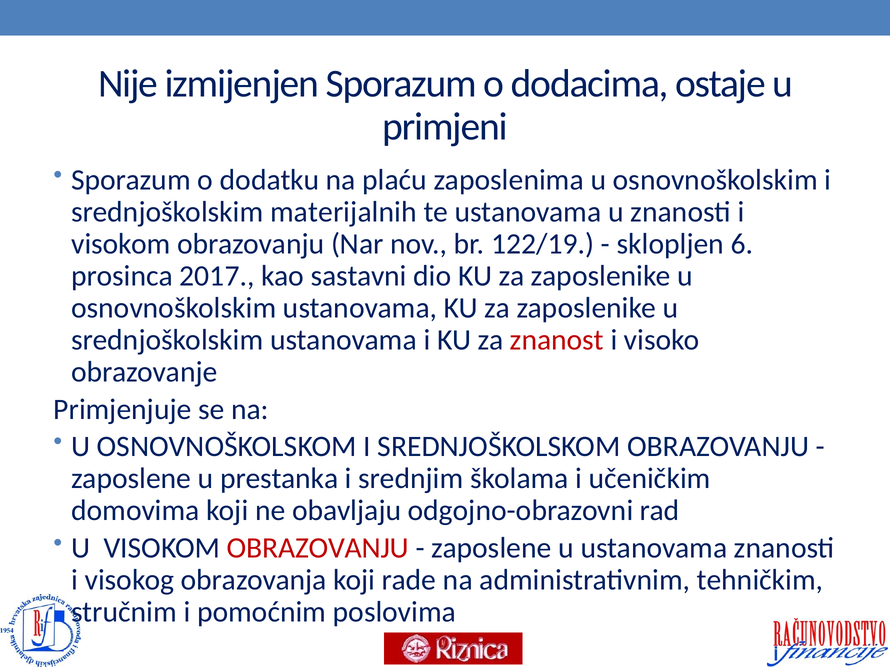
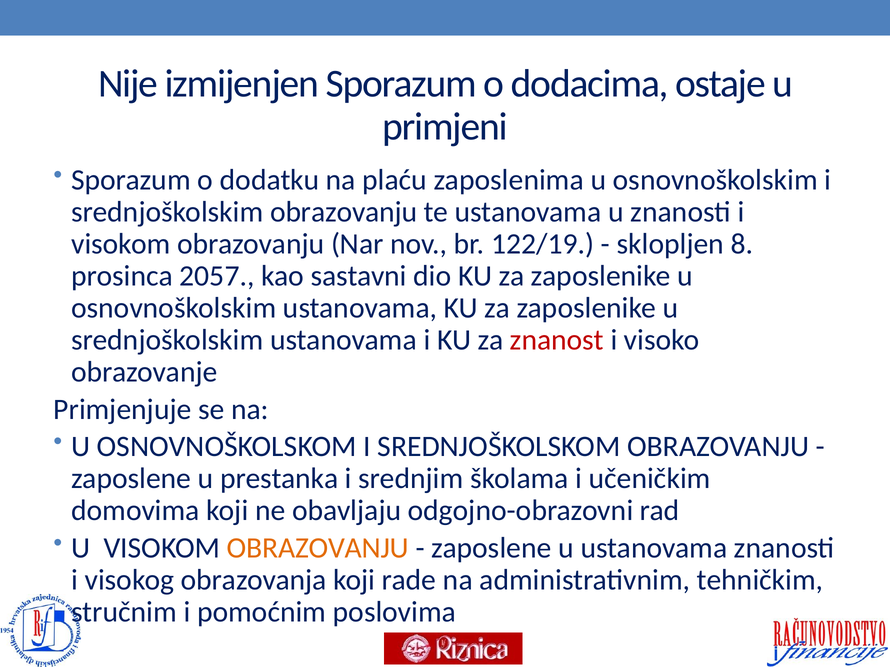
srednjoškolskim materijalnih: materijalnih -> obrazovanju
6: 6 -> 8
2017: 2017 -> 2057
OBRAZOVANJU at (318, 548) colour: red -> orange
